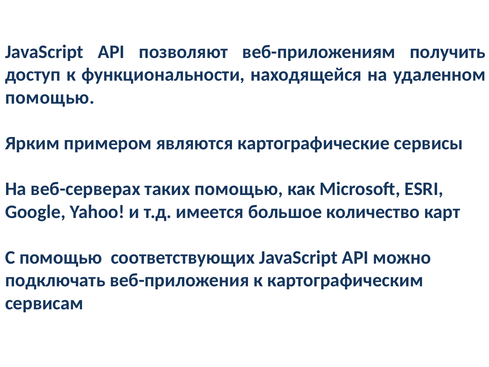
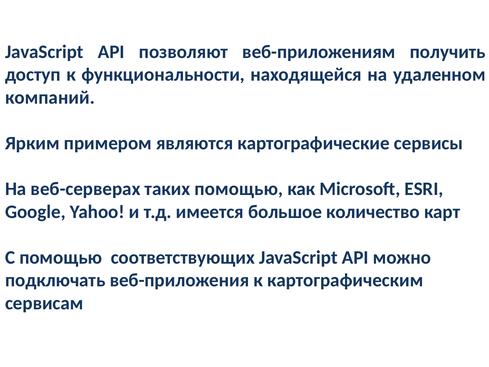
помощью at (50, 97): помощью -> компаний
